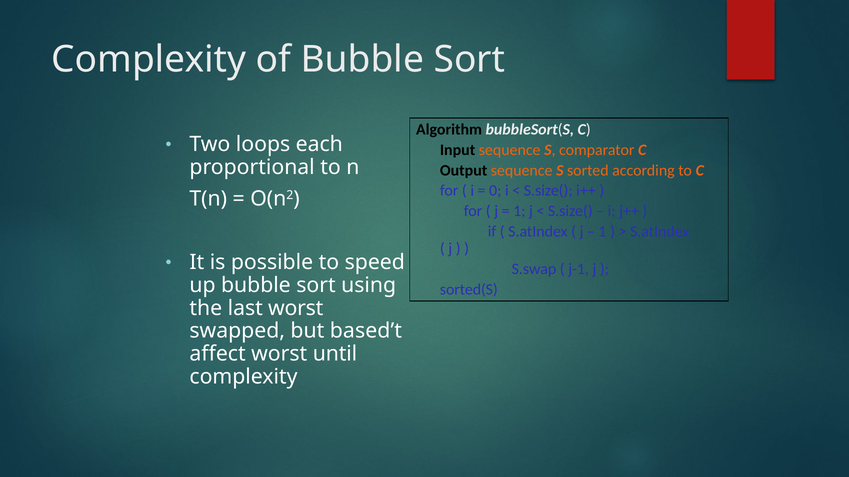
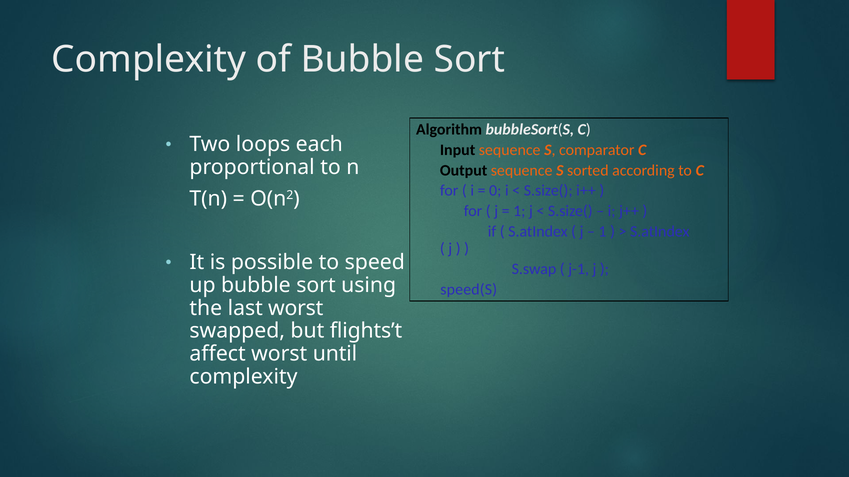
sorted(S: sorted(S -> speed(S
based’t: based’t -> flights’t
